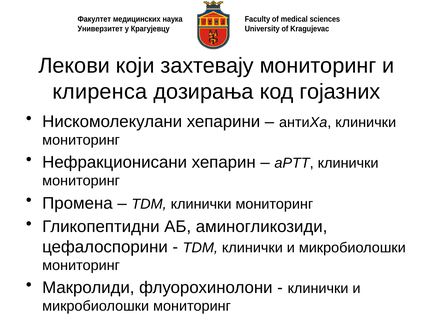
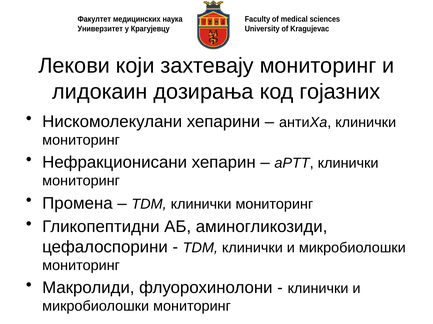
клиренса: клиренса -> лидокаин
